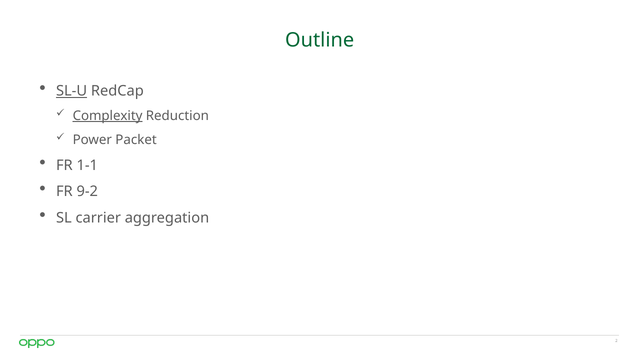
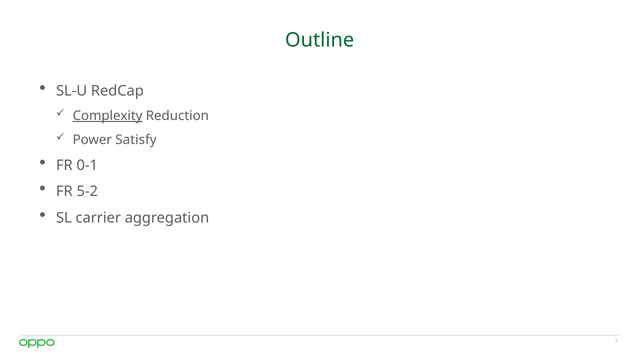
SL-U underline: present -> none
Packet: Packet -> Satisfy
1-1: 1-1 -> 0-1
9-2: 9-2 -> 5-2
